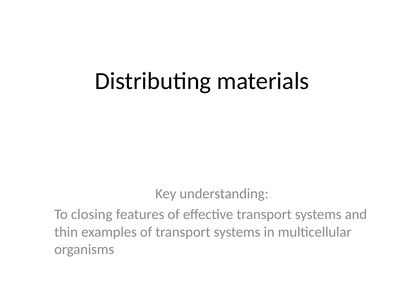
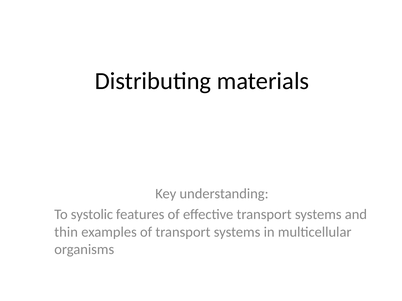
closing: closing -> systolic
